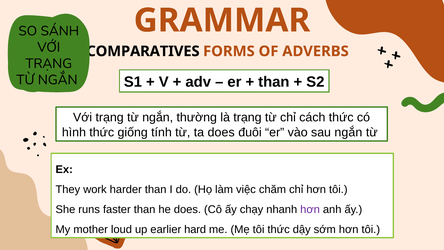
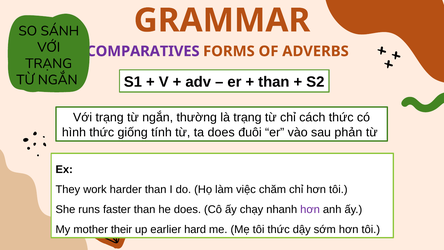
COMPARATIVES colour: black -> purple
sau ngắn: ngắn -> phản
loud: loud -> their
